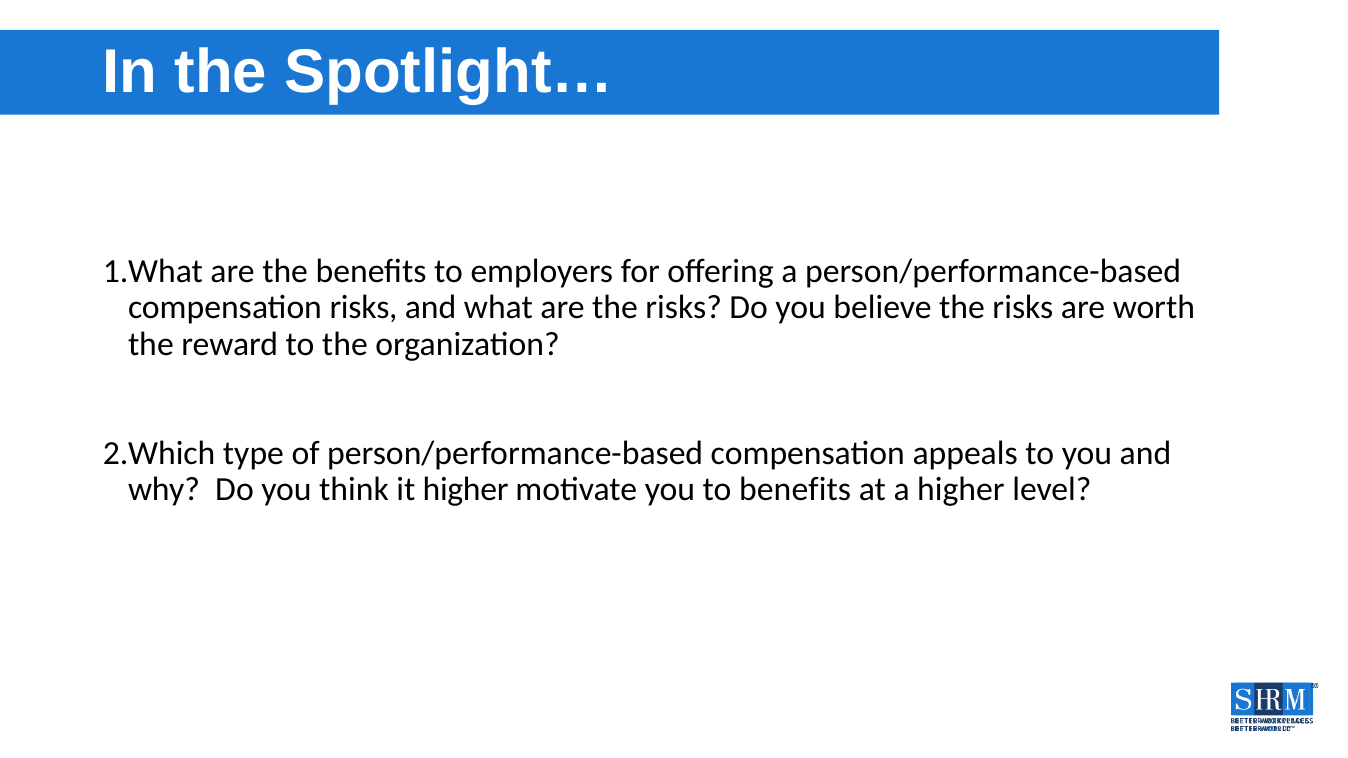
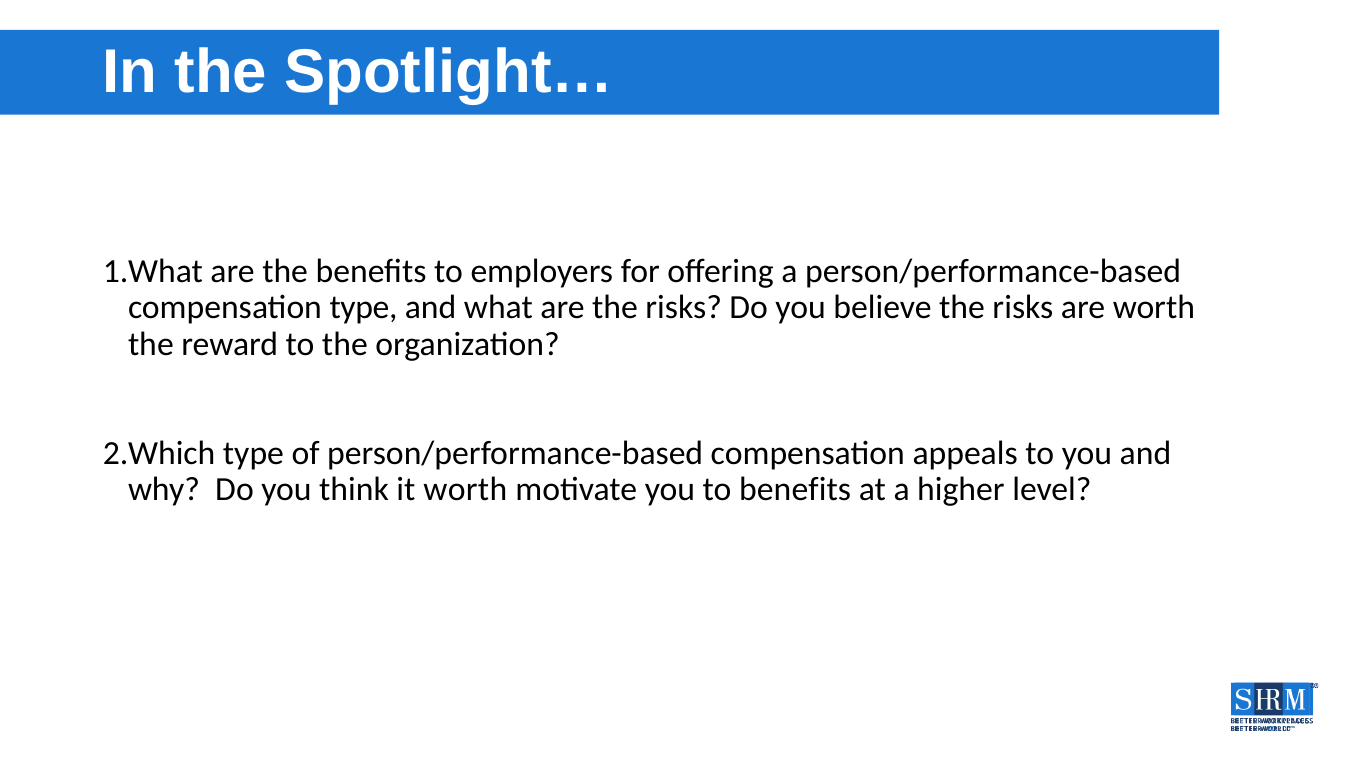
compensation risks: risks -> type
it higher: higher -> worth
